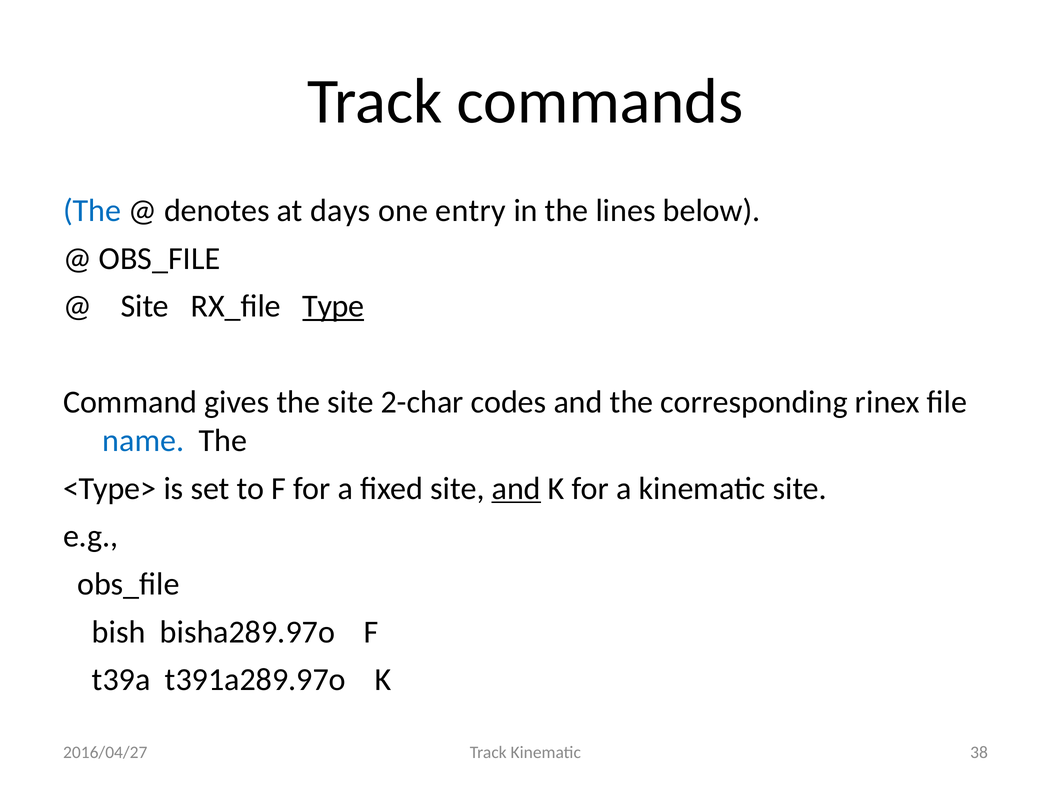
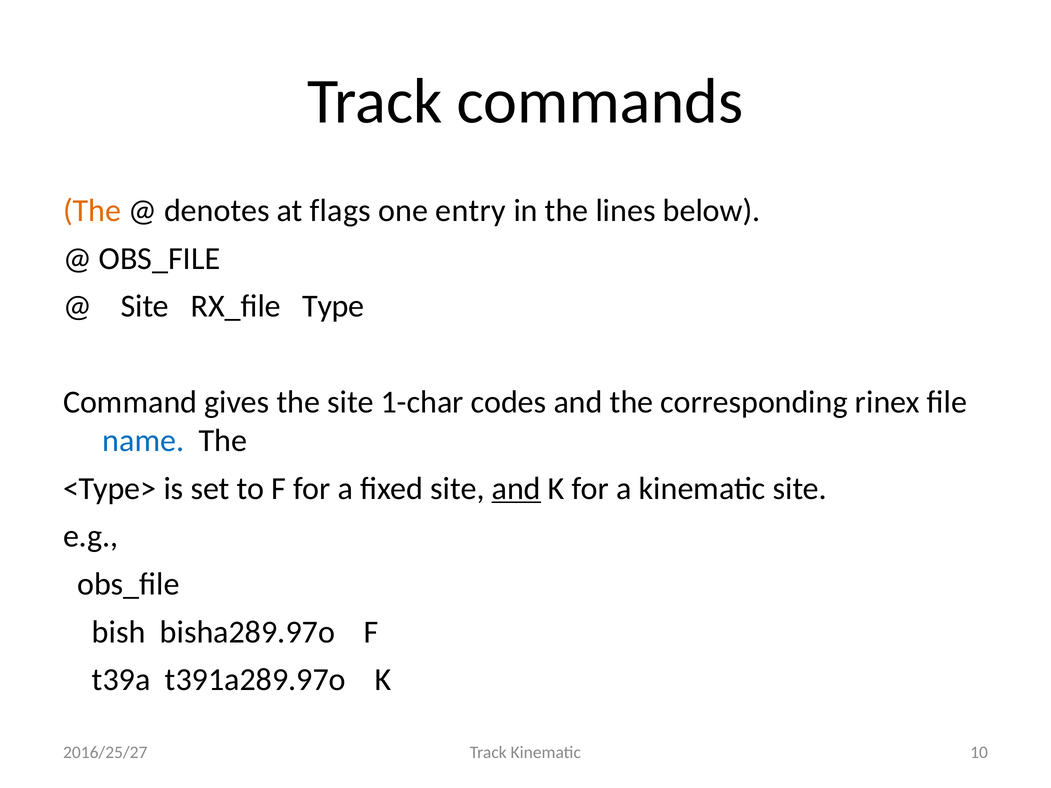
The at (92, 211) colour: blue -> orange
days: days -> flags
Type underline: present -> none
2-char: 2-char -> 1-char
38: 38 -> 10
2016/04/27: 2016/04/27 -> 2016/25/27
